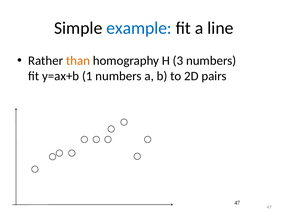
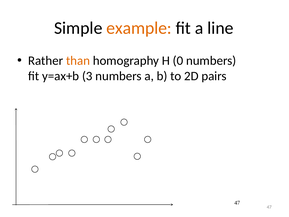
example colour: blue -> orange
3: 3 -> 0
1: 1 -> 3
